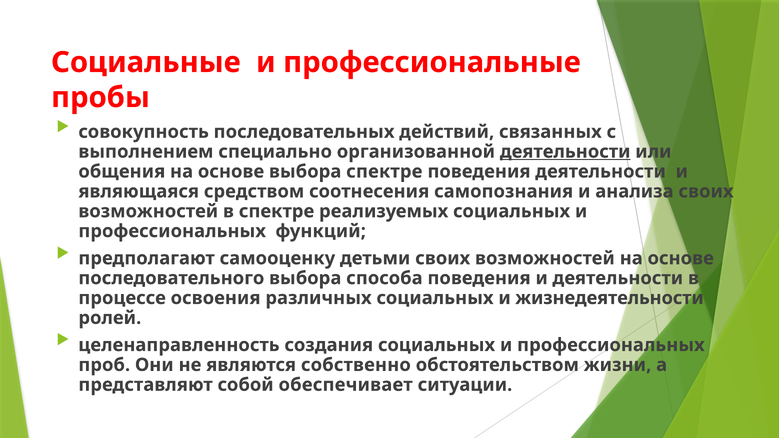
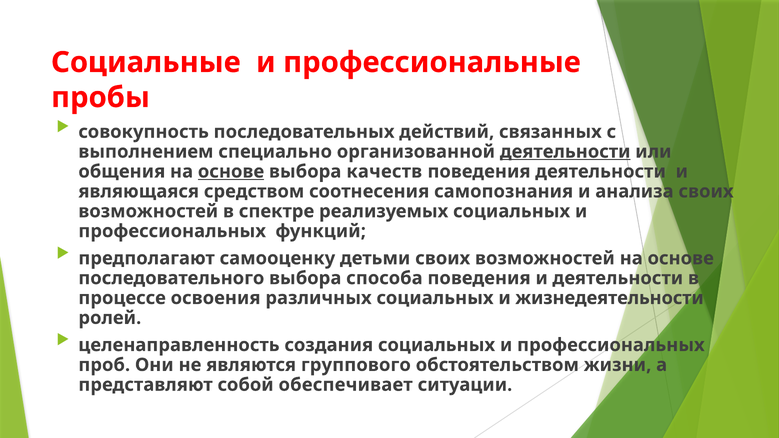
основе at (231, 172) underline: none -> present
выбора спектре: спектре -> качеств
собственно: собственно -> группового
